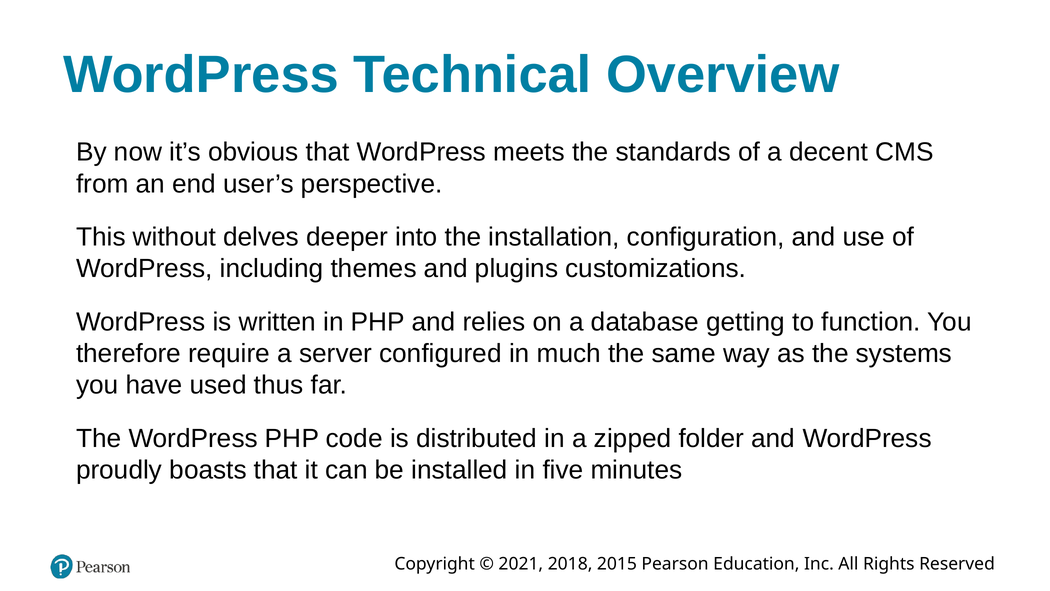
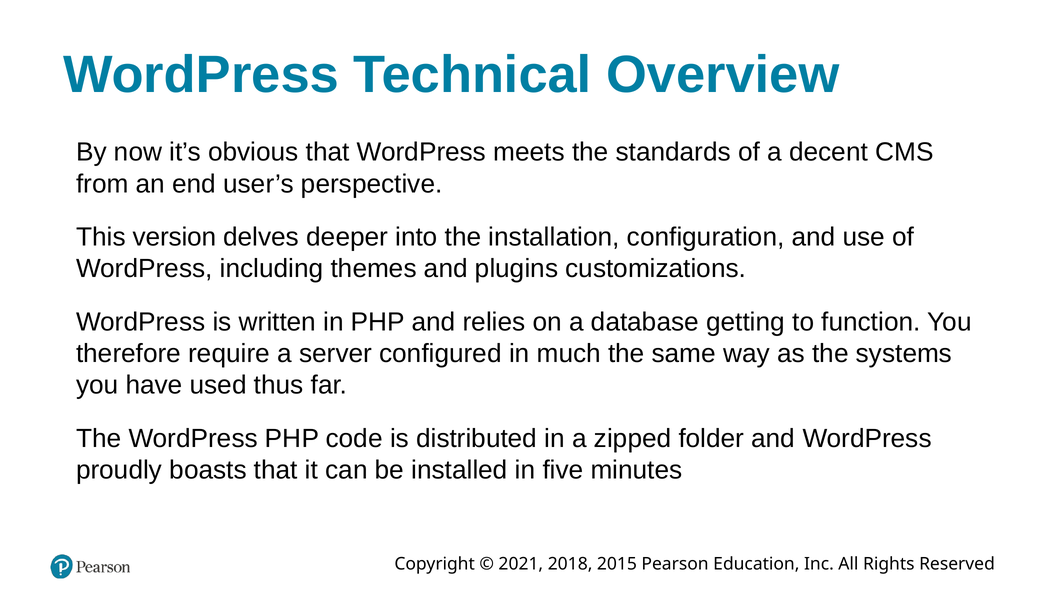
without: without -> version
